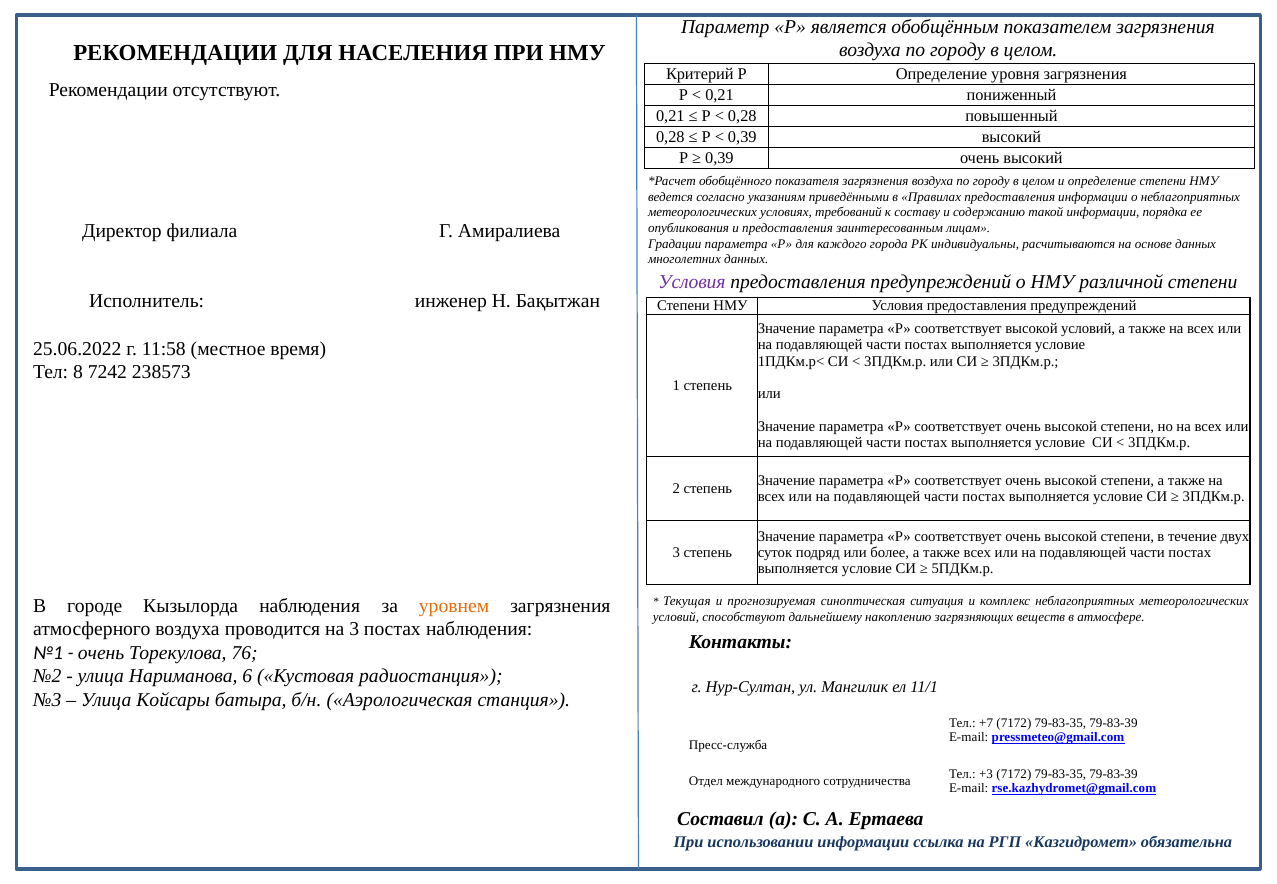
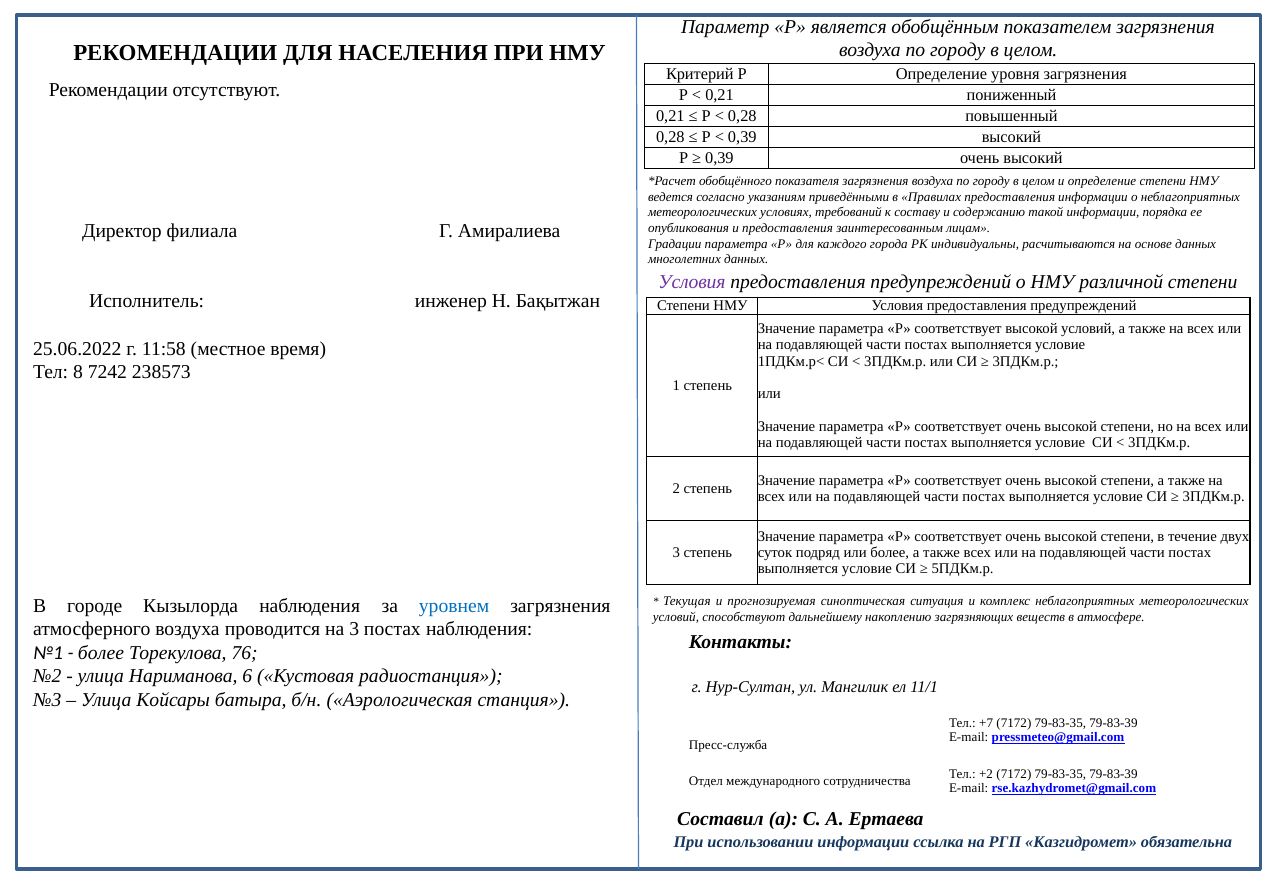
уровнем colour: orange -> blue
очень at (101, 653): очень -> более
+3: +3 -> +2
